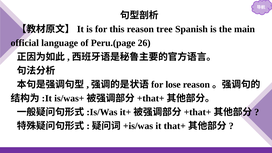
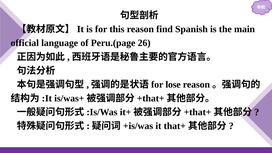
tree: tree -> find
